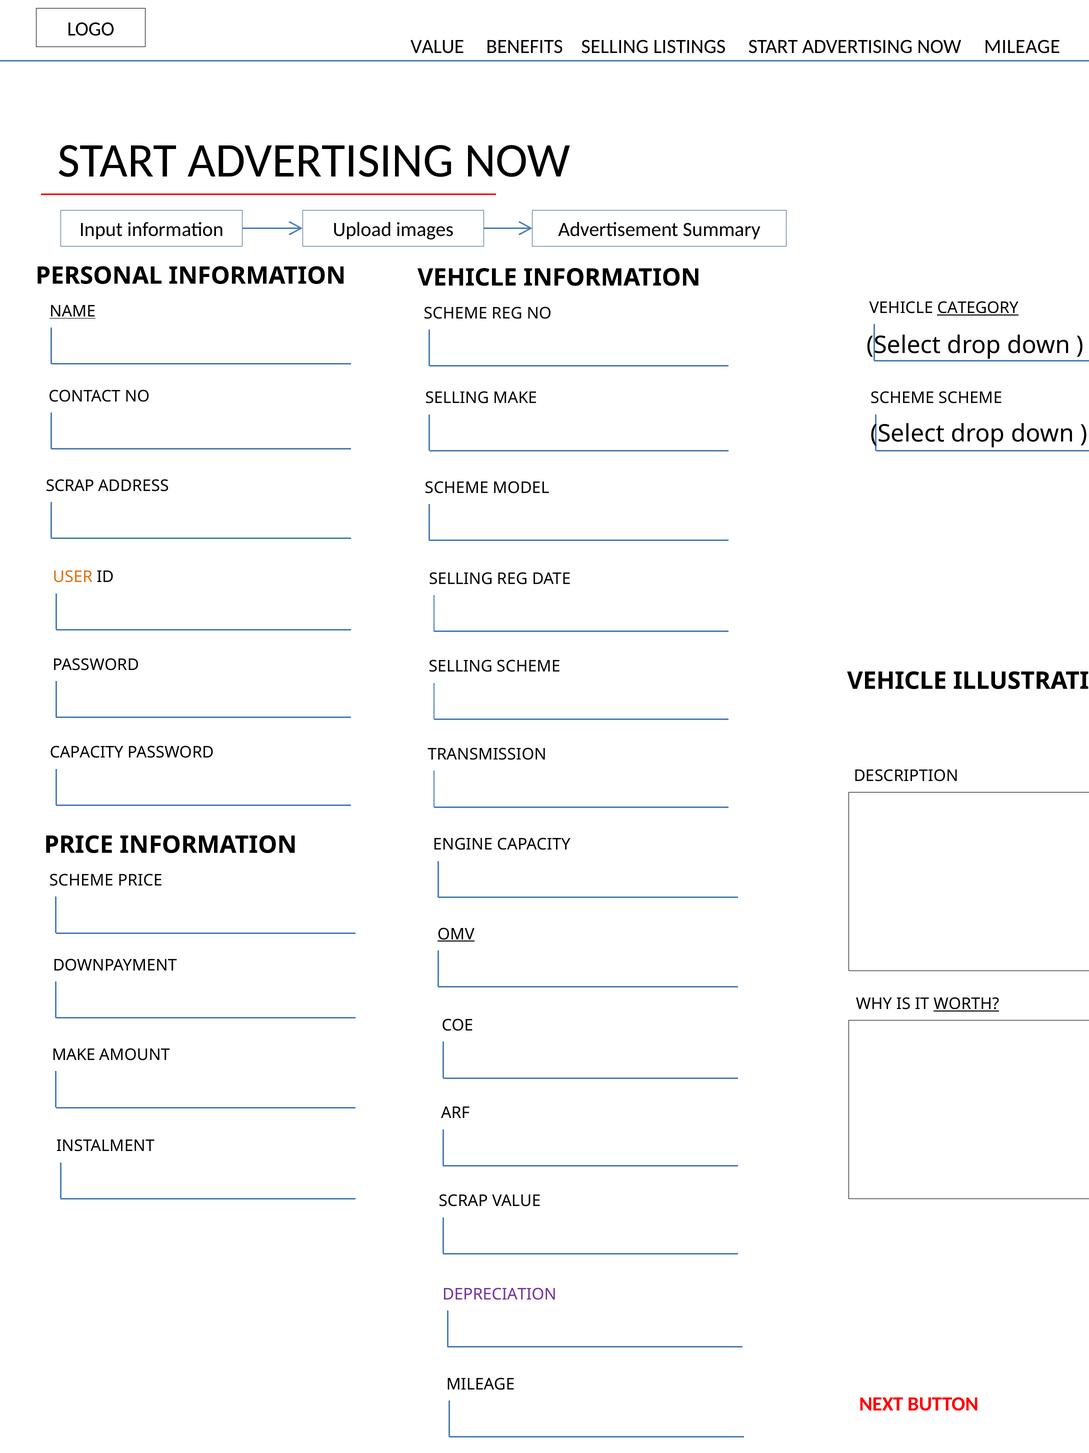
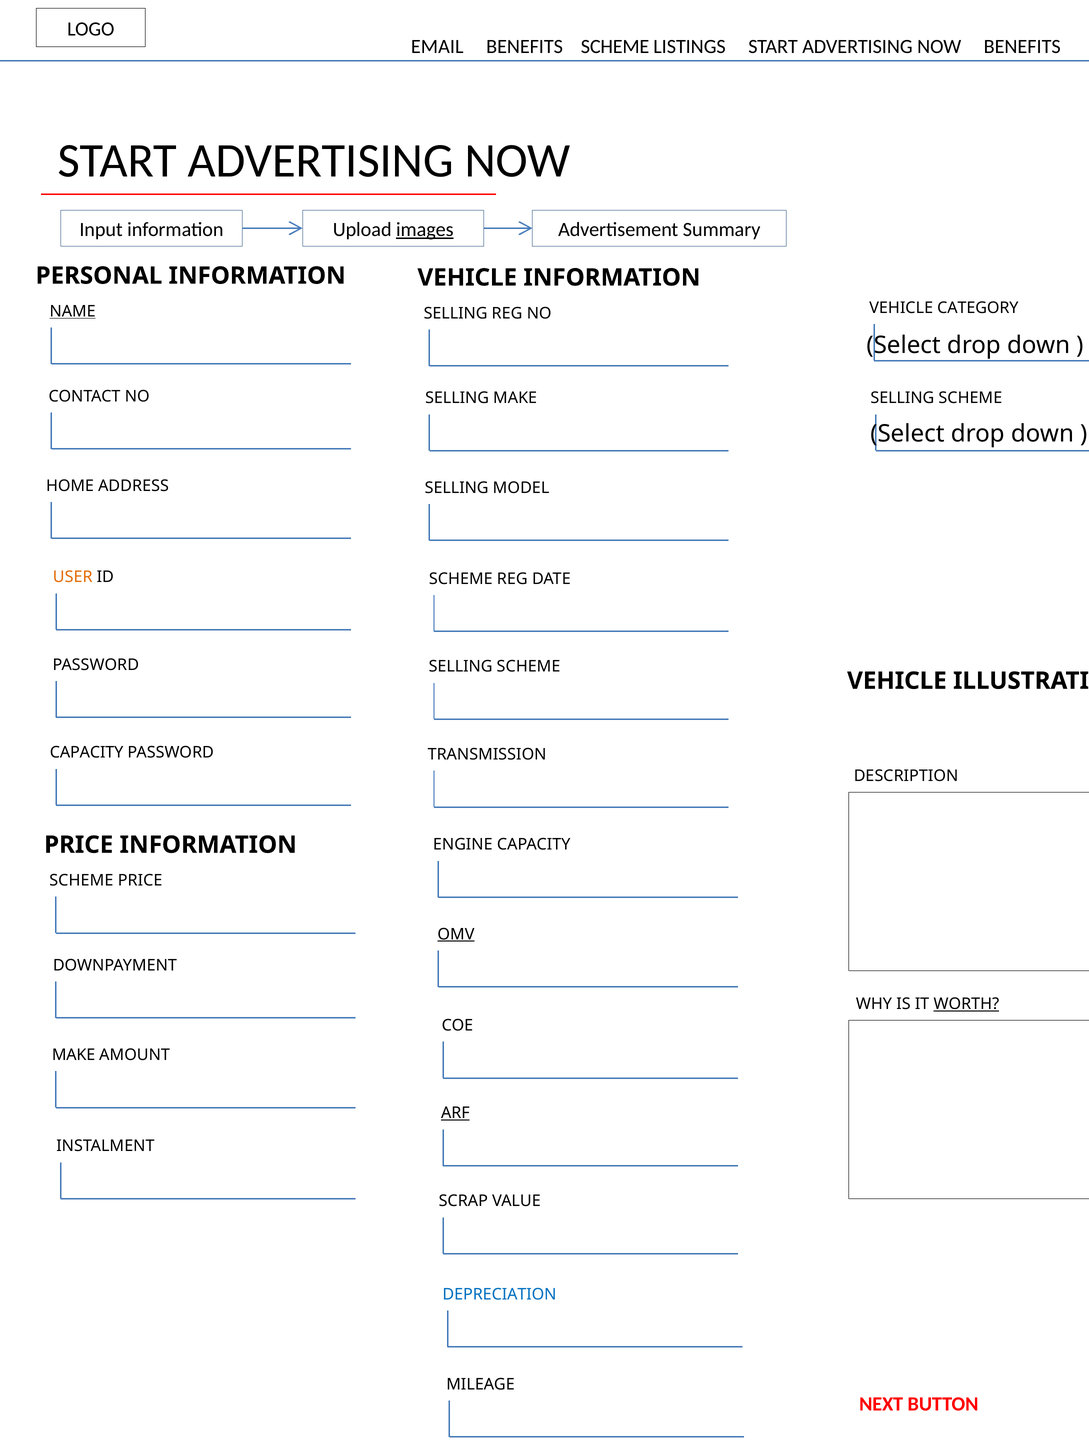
VALUE at (437, 47): VALUE -> EMAIL
BENEFITS SELLING: SELLING -> SCHEME
NOW MILEAGE: MILEAGE -> BENEFITS
images underline: none -> present
CATEGORY underline: present -> none
SCHEME at (456, 313): SCHEME -> SELLING
SCHEME at (902, 398): SCHEME -> SELLING
SCRAP at (70, 486): SCRAP -> HOME
SCHEME at (457, 487): SCHEME -> SELLING
SELLING at (461, 578): SELLING -> SCHEME
ARF underline: none -> present
DEPRECIATION colour: purple -> blue
